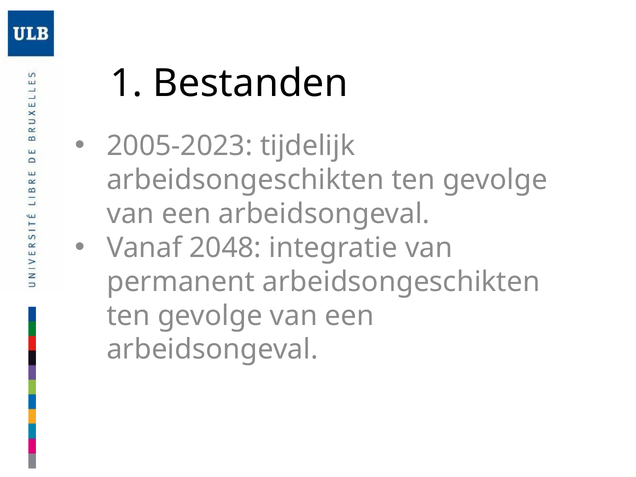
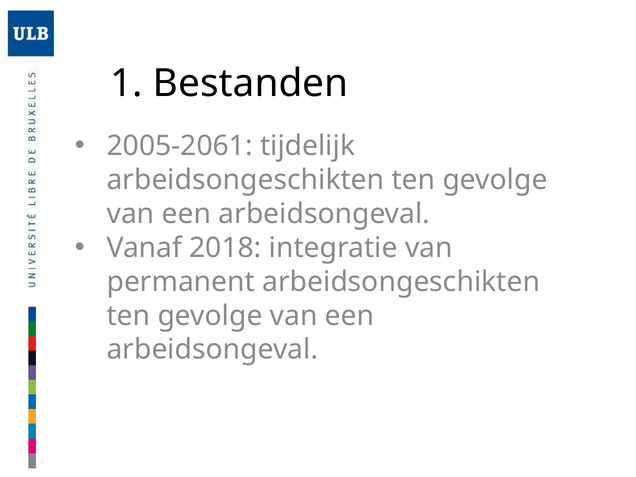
2005-2023: 2005-2023 -> 2005-2061
2048: 2048 -> 2018
